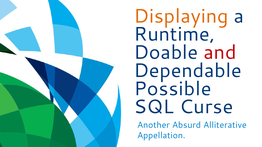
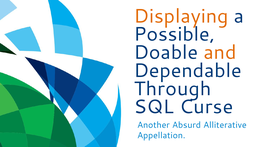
Runtime: Runtime -> Possible
and colour: red -> orange
Possible: Possible -> Through
